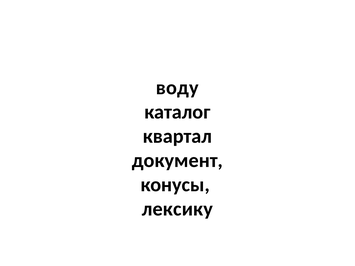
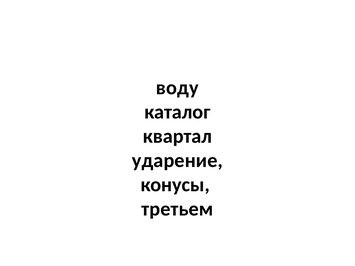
документ: документ -> ударение
лексику: лексику -> третьем
